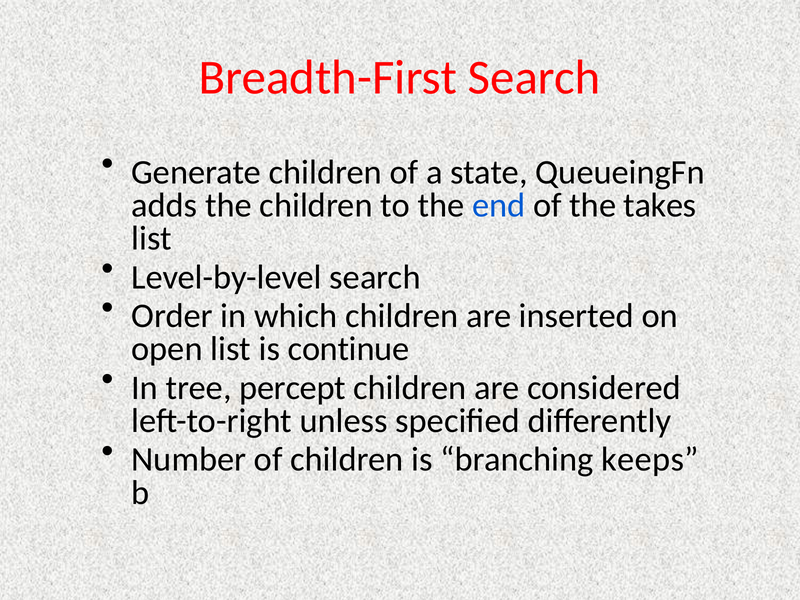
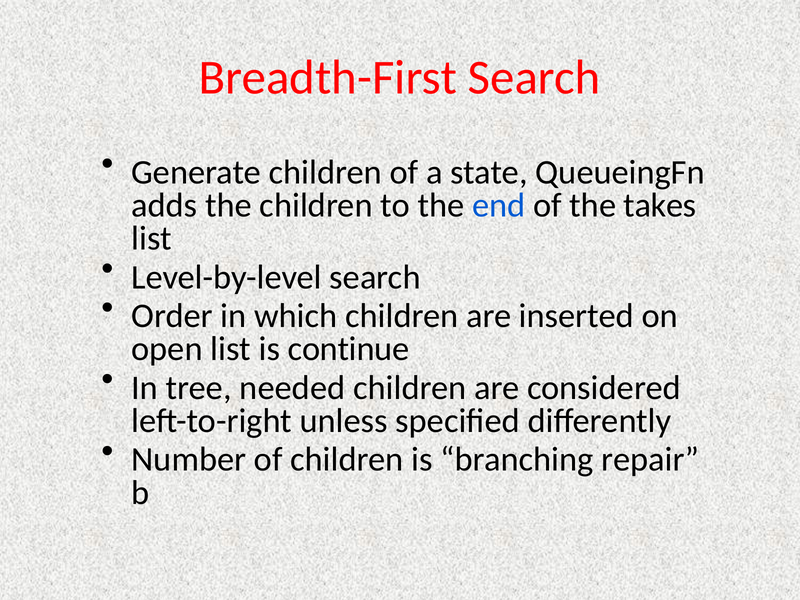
percept: percept -> needed
keeps: keeps -> repair
